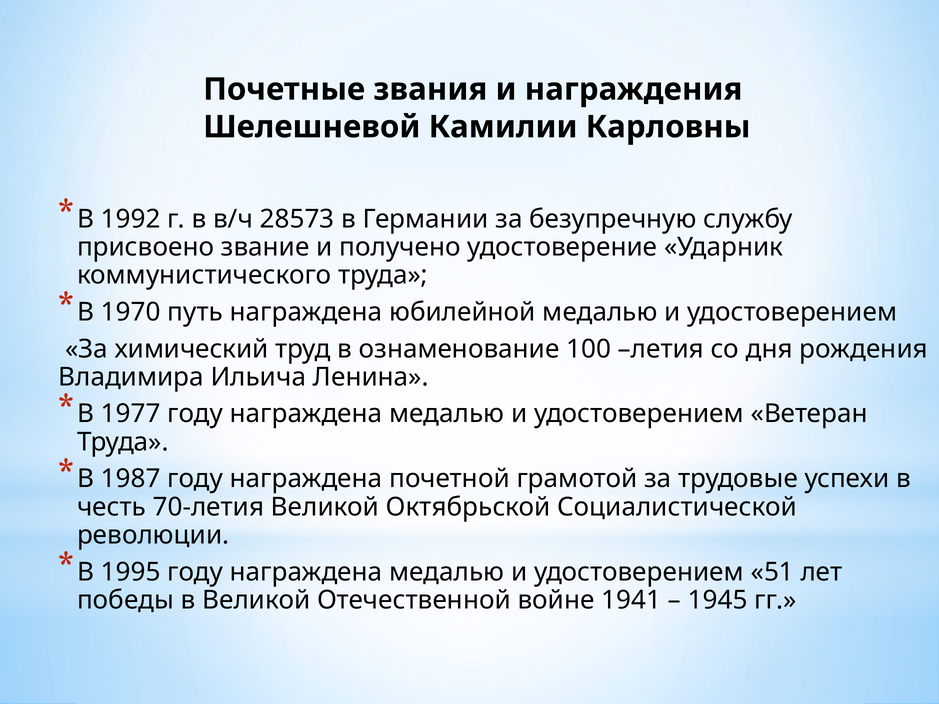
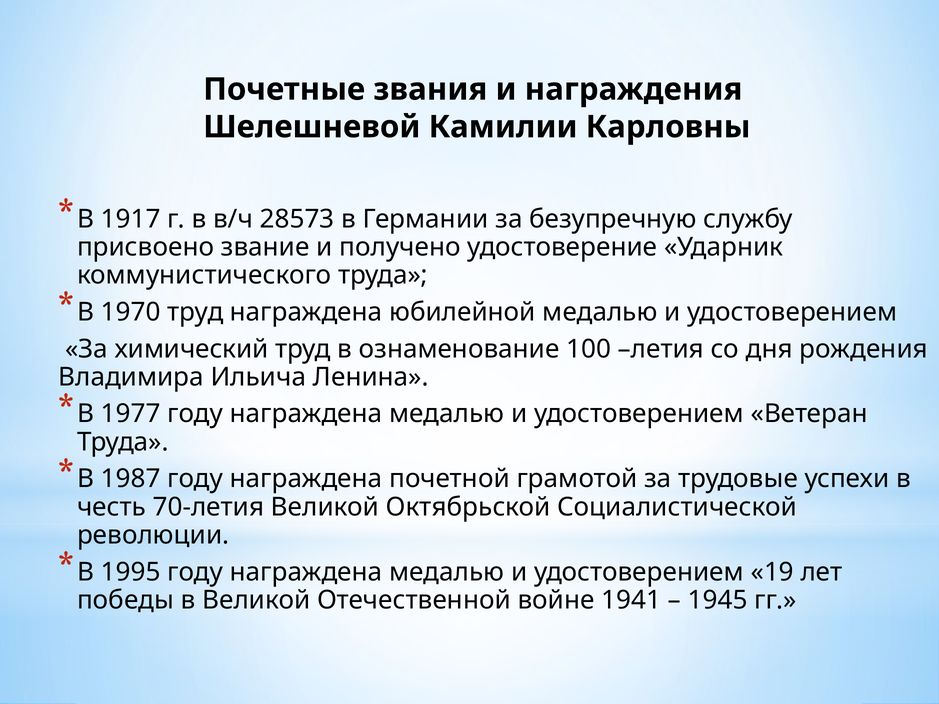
1992: 1992 -> 1917
1970 путь: путь -> труд
51: 51 -> 19
